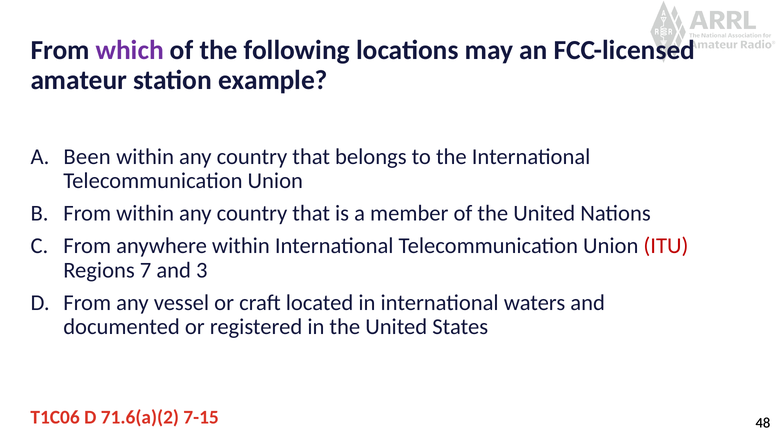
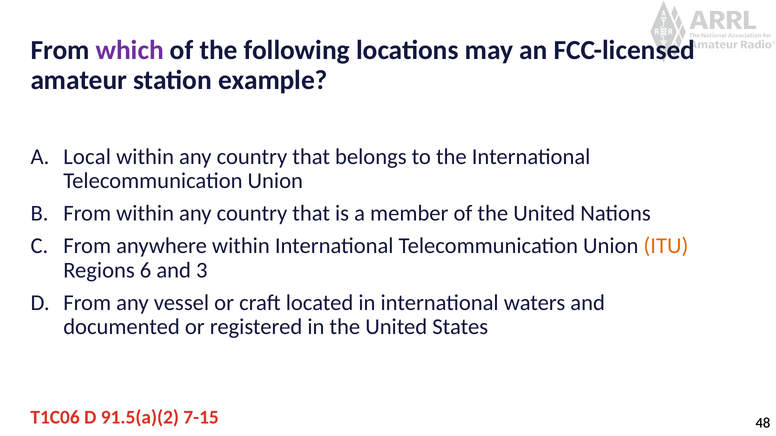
Been: Been -> Local
ITU colour: red -> orange
7: 7 -> 6
71.6(a)(2: 71.6(a)(2 -> 91.5(a)(2
